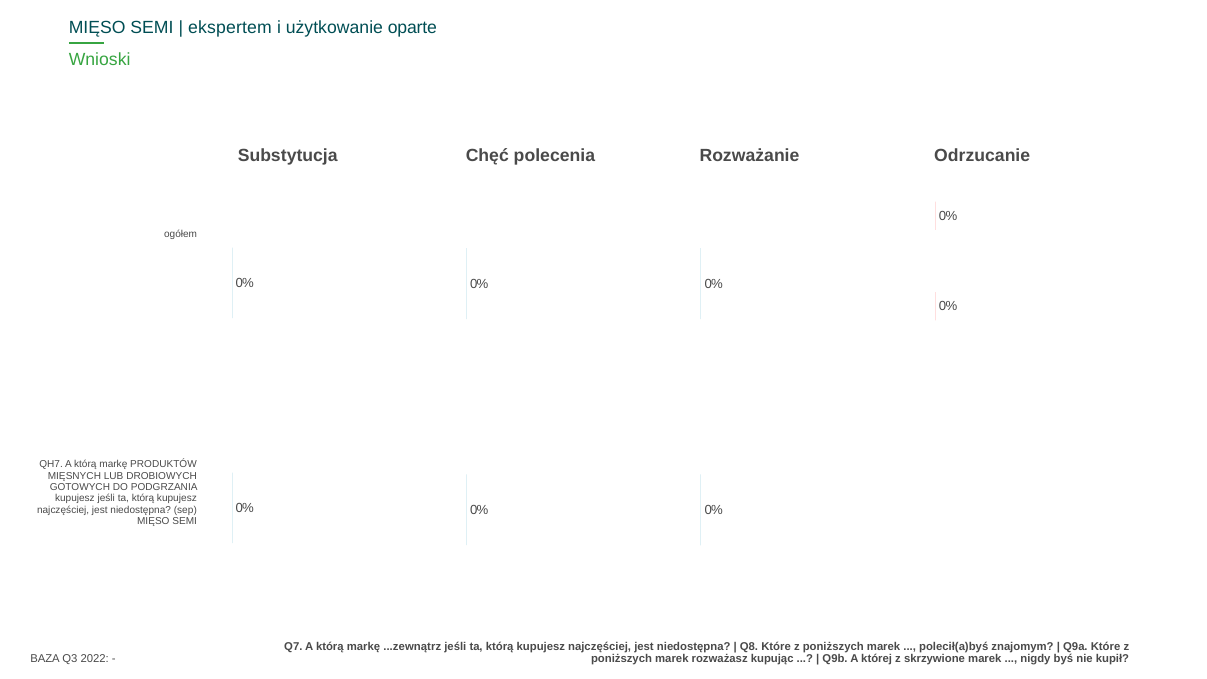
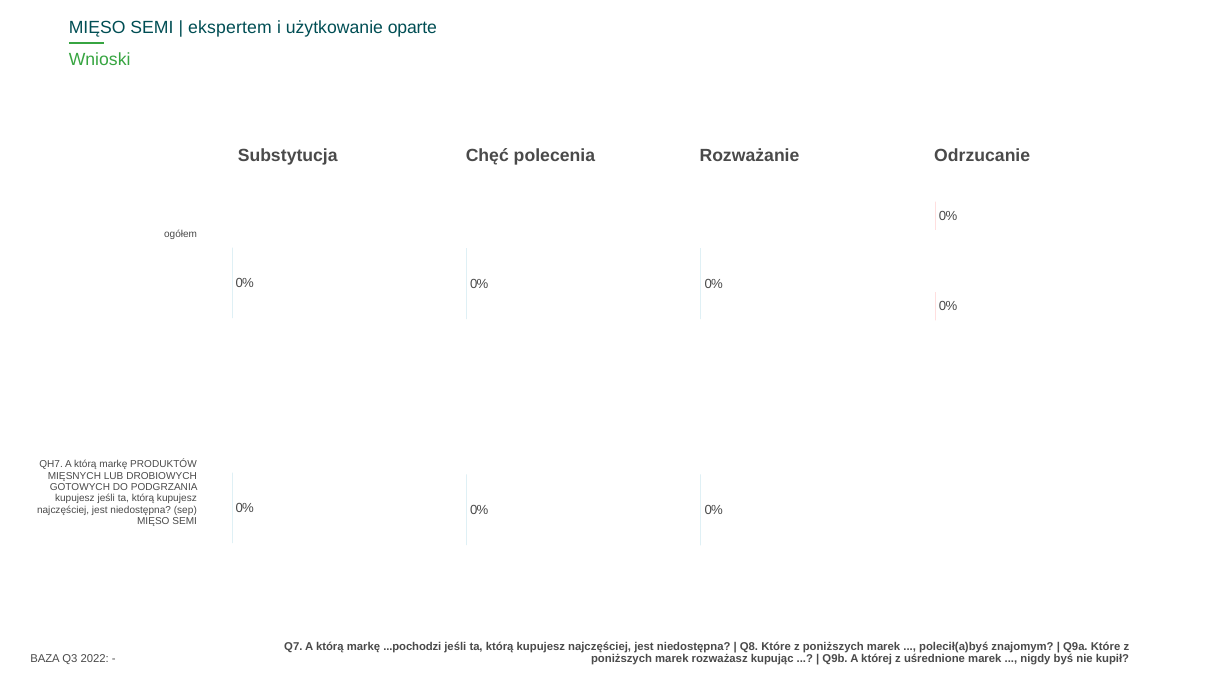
...zewnątrz: ...zewnątrz -> ...pochodzi
skrzywione: skrzywione -> uśrednione
